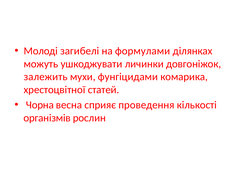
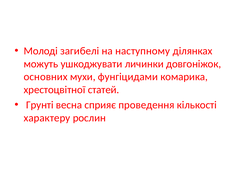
формулами: формулами -> наступному
залежить: залежить -> основних
Чорна: Чорна -> Грунті
організмів: організмів -> характеру
